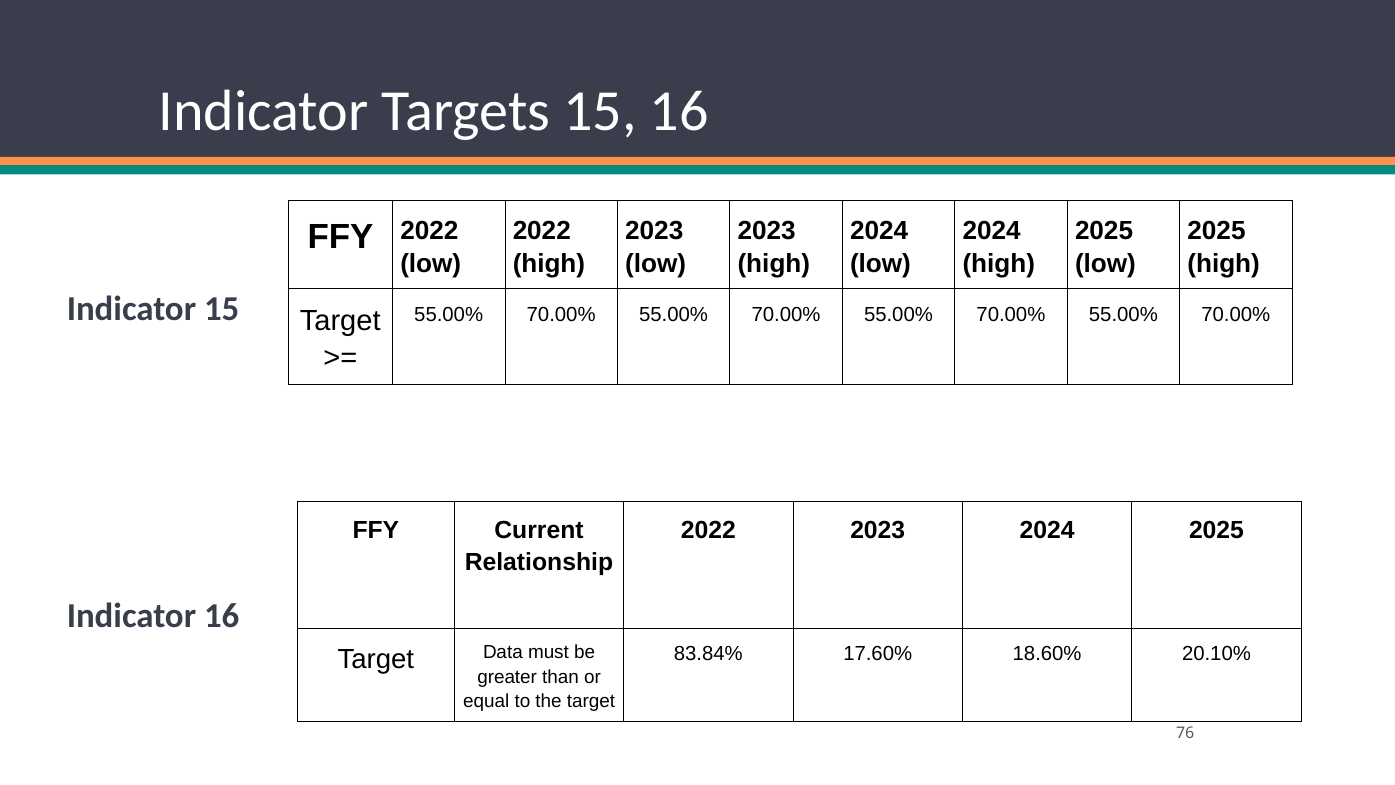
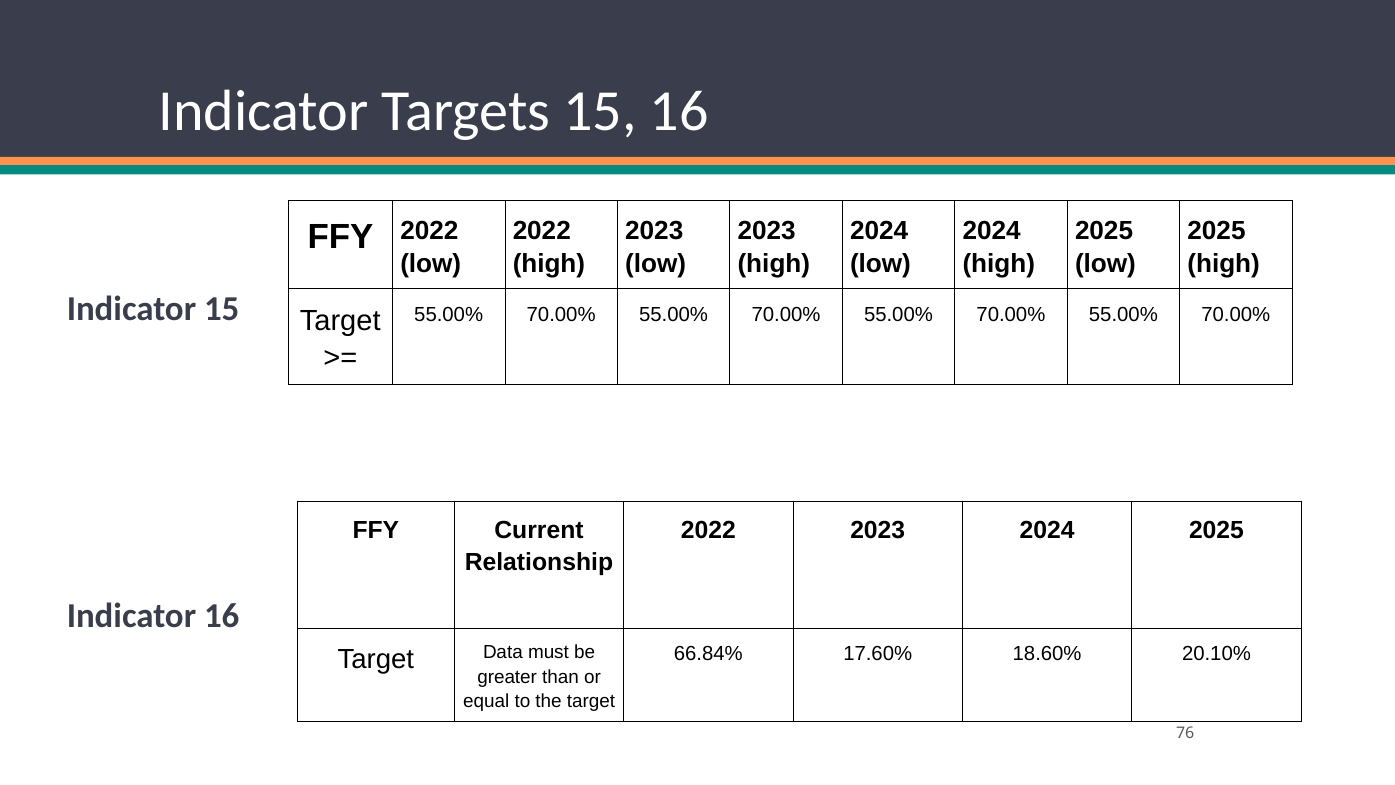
83.84%: 83.84% -> 66.84%
